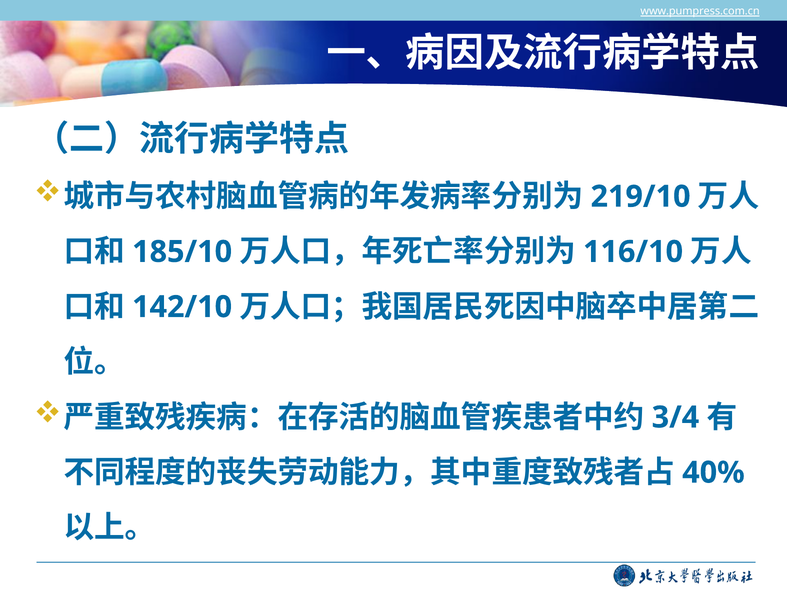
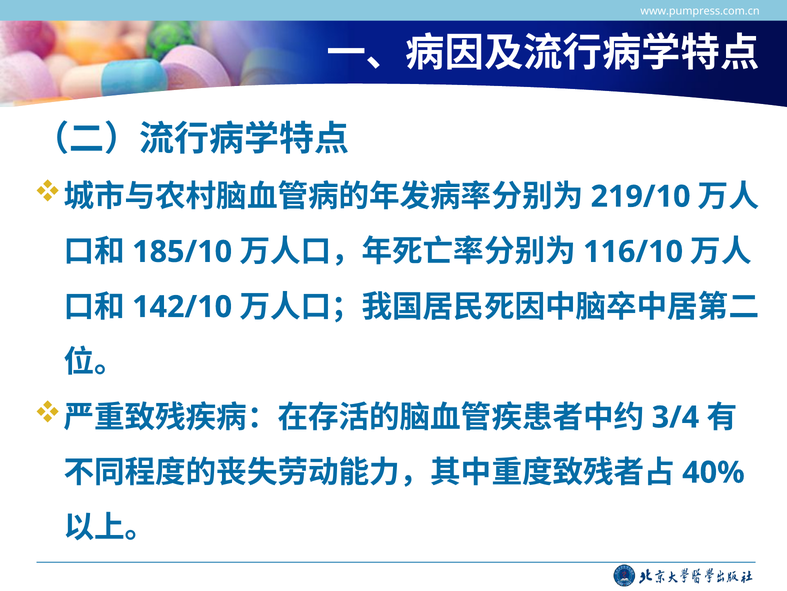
www.pumpress.com.cn underline: present -> none
